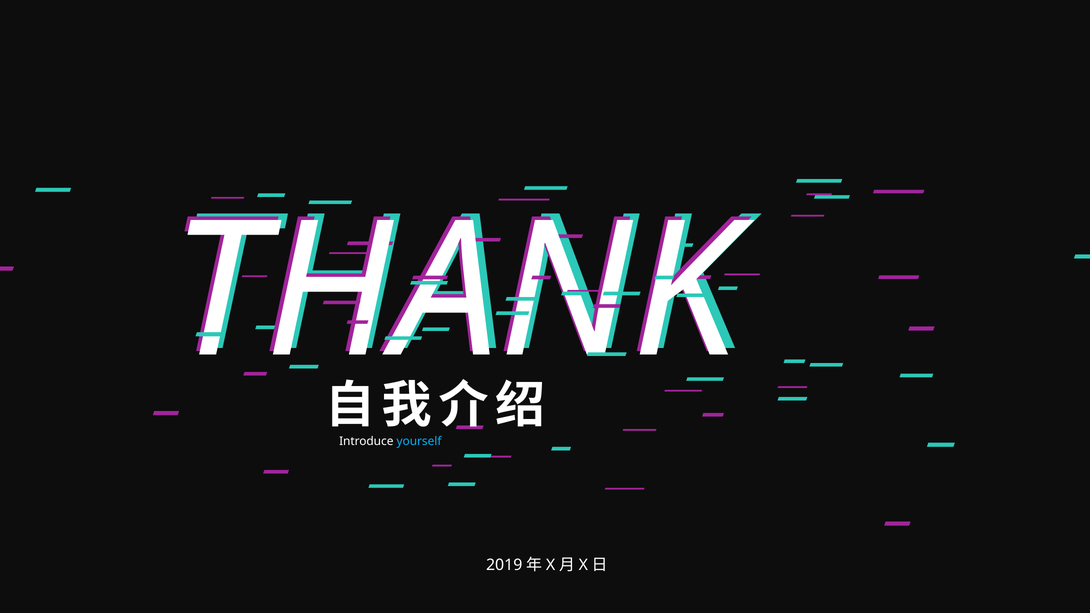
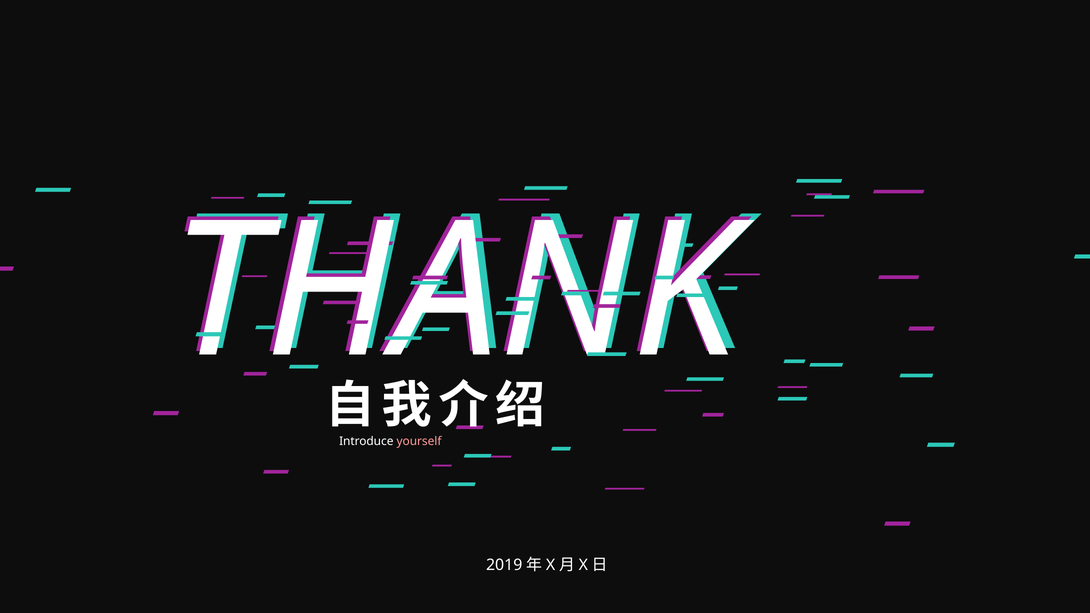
yourself colour: light blue -> pink
